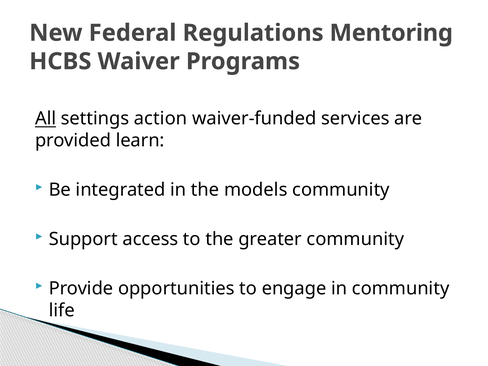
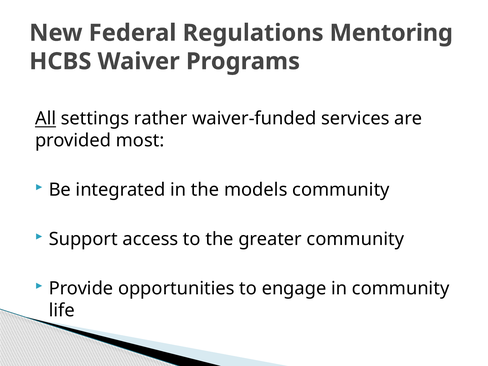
action: action -> rather
learn: learn -> most
